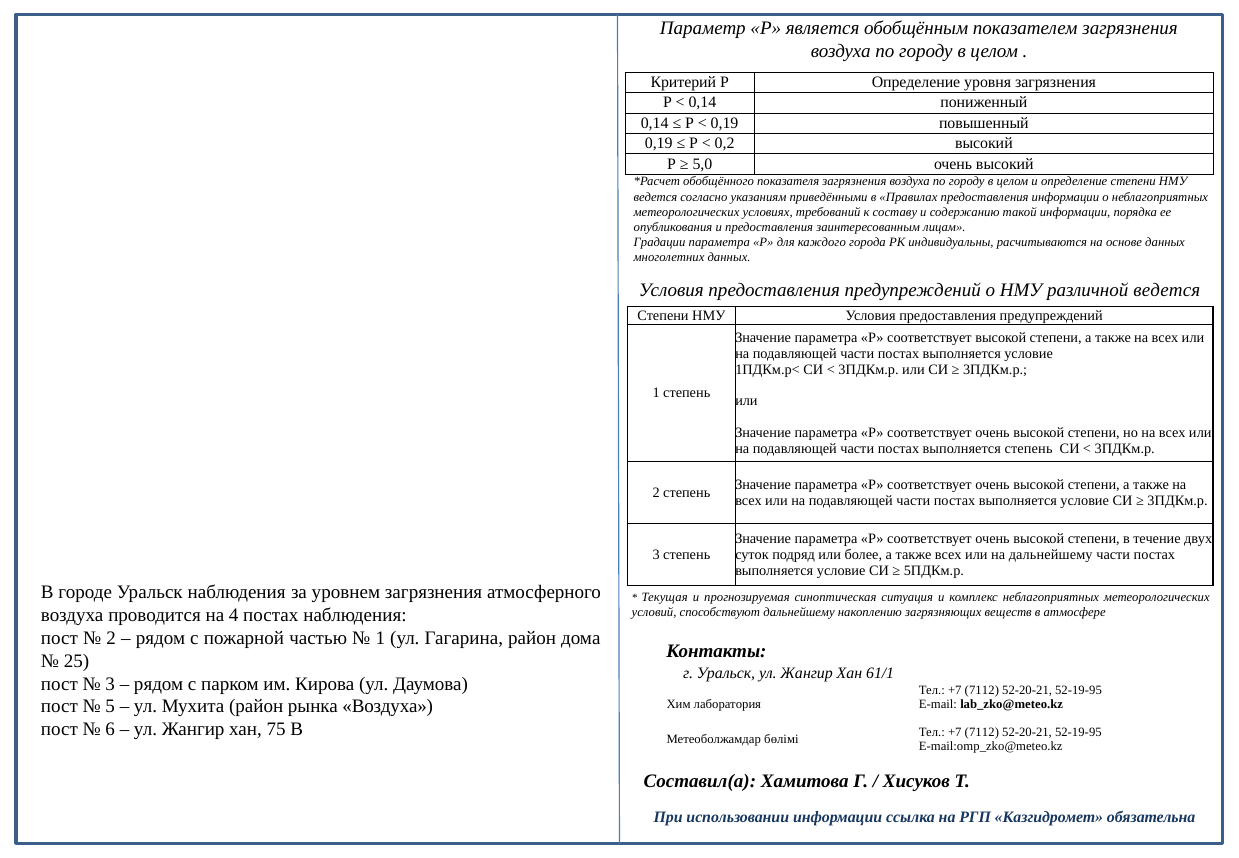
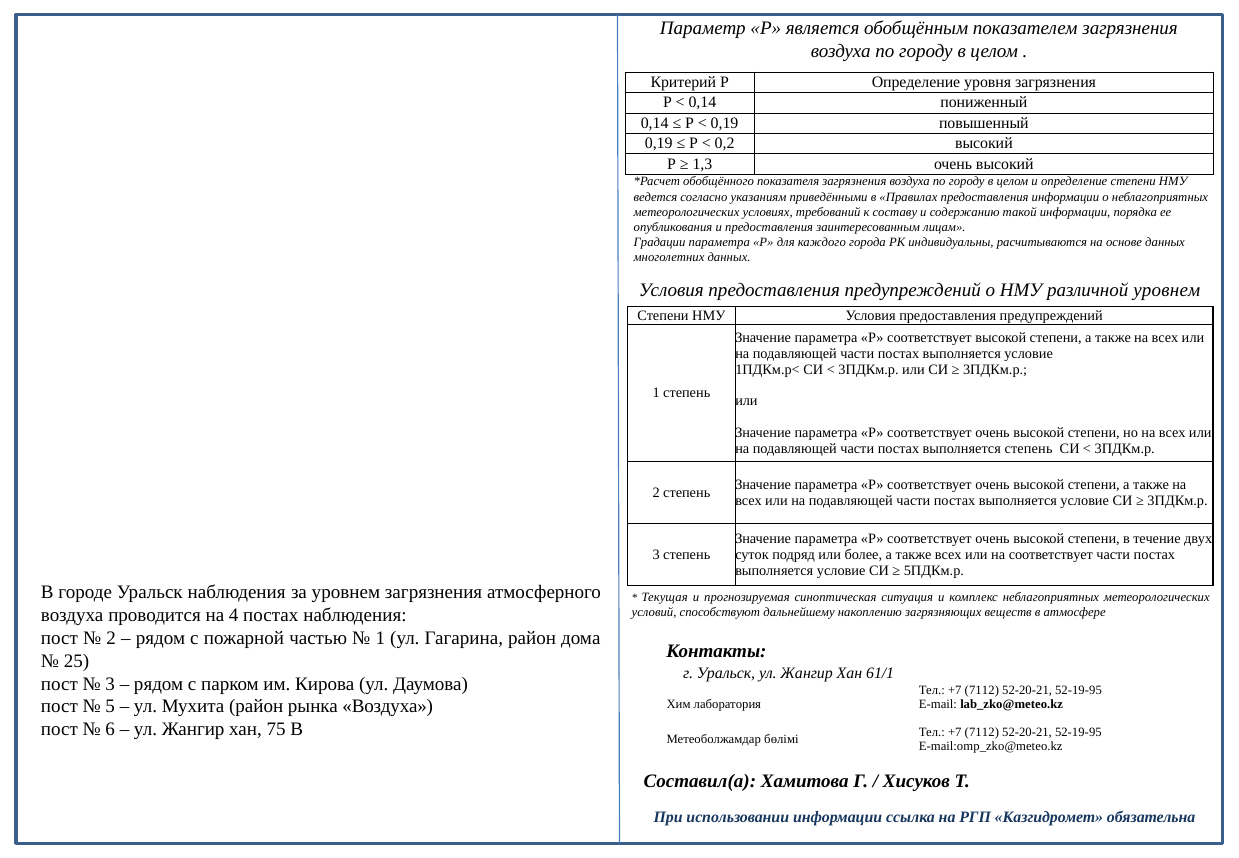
5,0: 5,0 -> 1,3
различной ведется: ведется -> уровнем
на дальнейшему: дальнейшему -> соответствует
